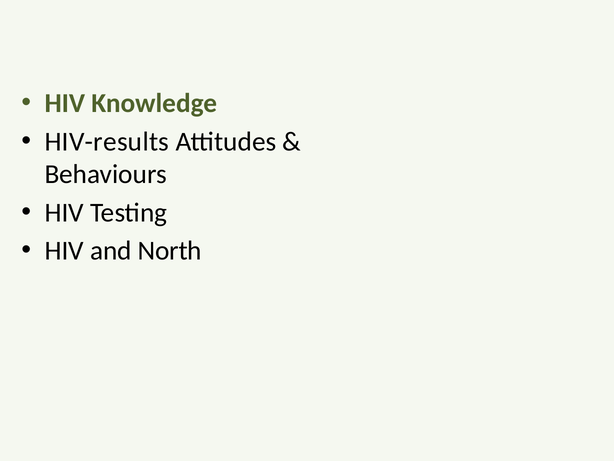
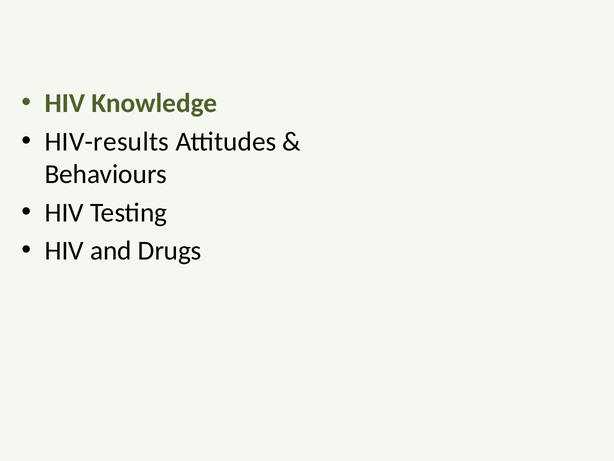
North: North -> Drugs
